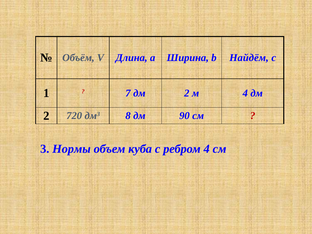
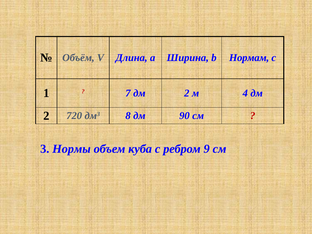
Найдём: Найдём -> Нормам
ребром 4: 4 -> 9
